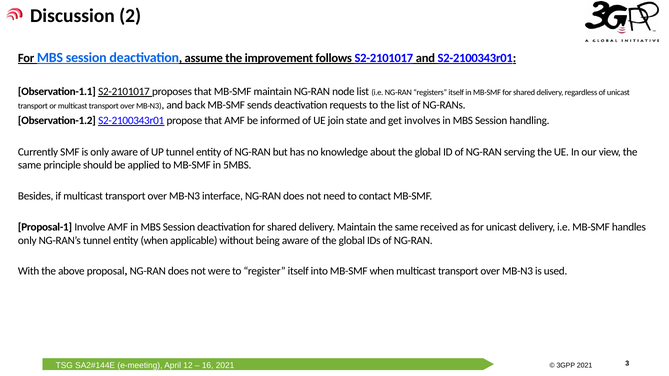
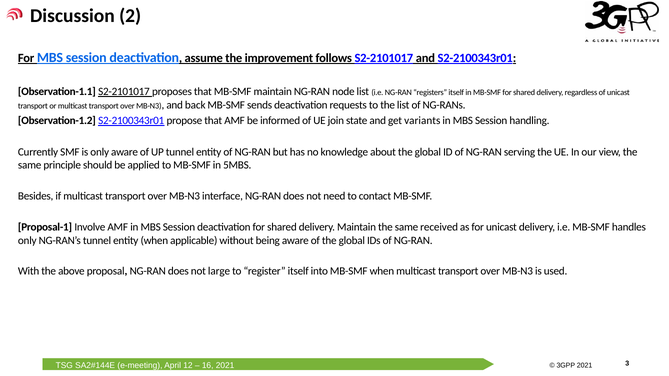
involves: involves -> variants
were: were -> large
